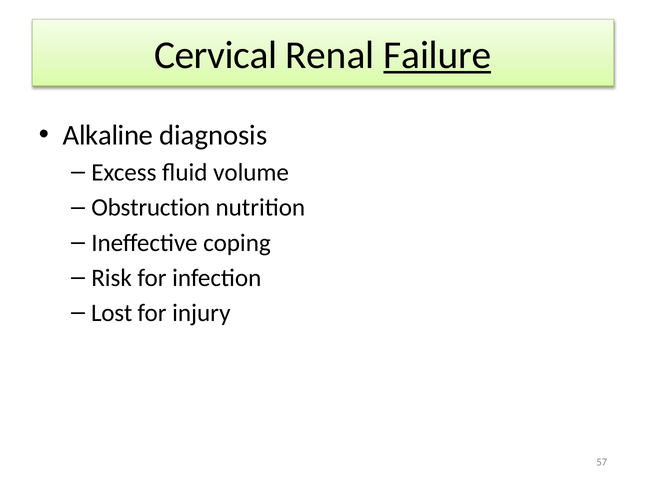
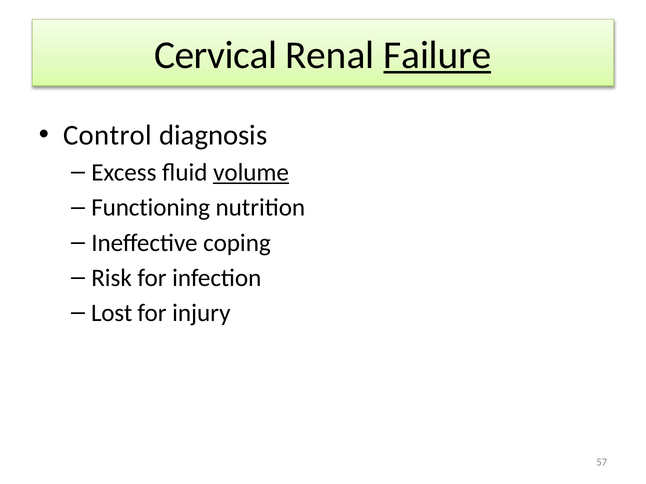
Alkaline: Alkaline -> Control
volume underline: none -> present
Obstruction: Obstruction -> Functioning
